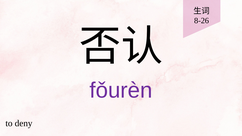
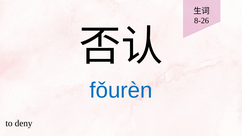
fǒurèn colour: purple -> blue
